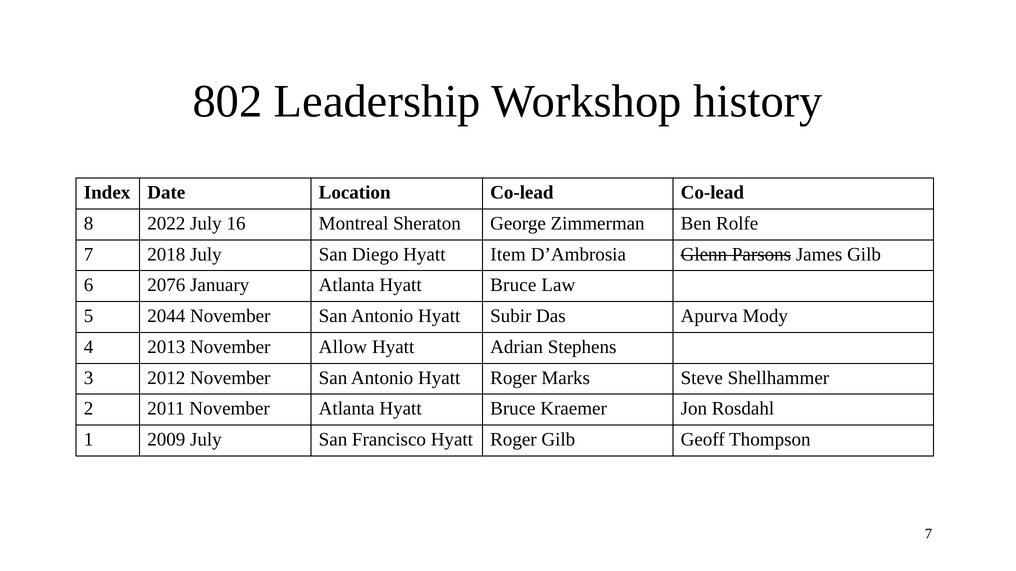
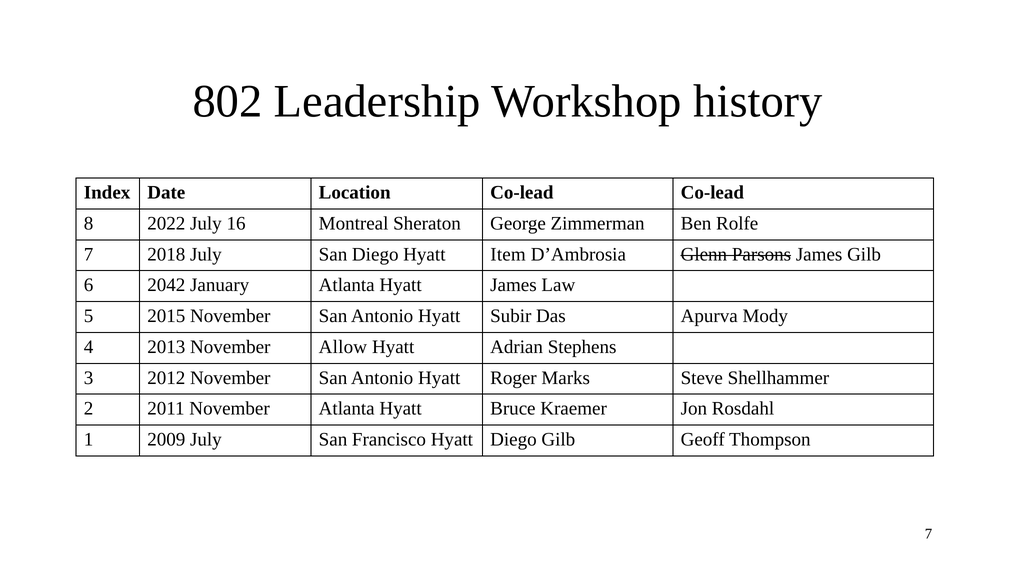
2076: 2076 -> 2042
January Atlanta Hyatt Bruce: Bruce -> James
2044: 2044 -> 2015
Francisco Hyatt Roger: Roger -> Diego
